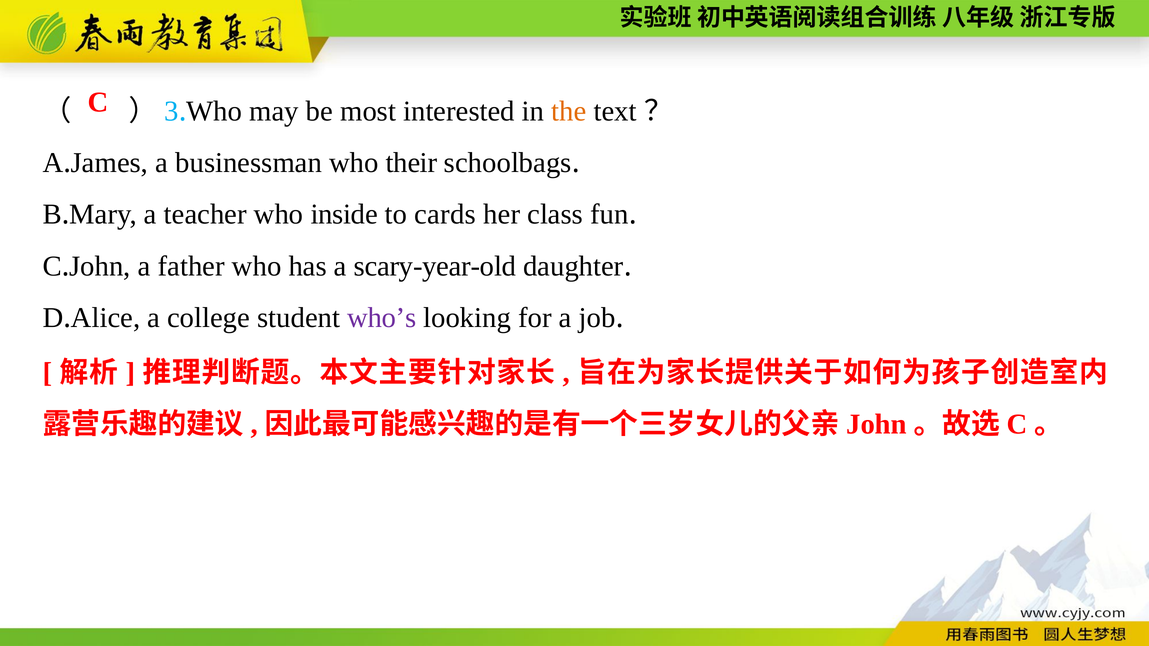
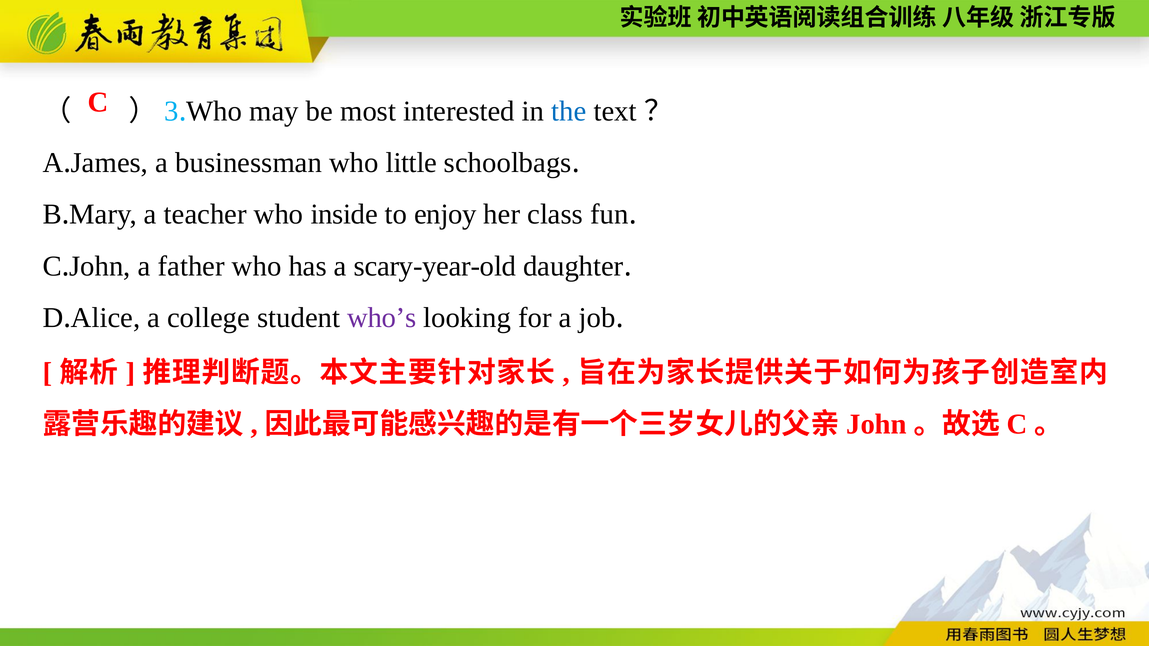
the colour: orange -> blue
their: their -> little
cards: cards -> enjoy
